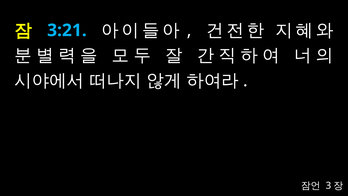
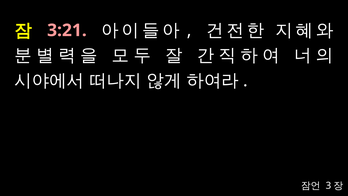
3:21 colour: light blue -> pink
